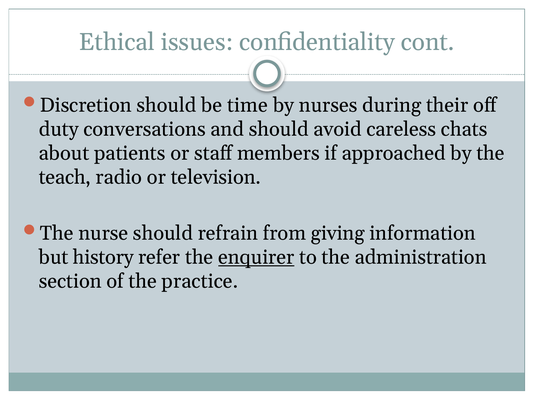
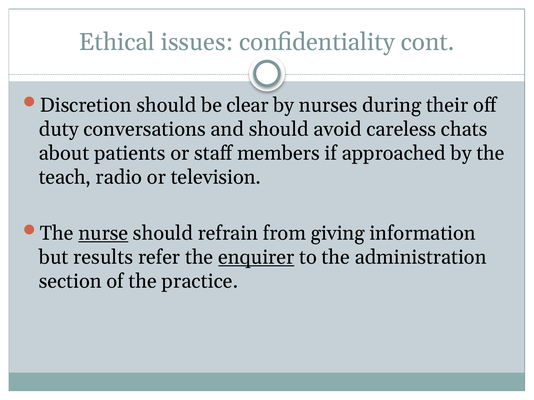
time: time -> clear
nurse underline: none -> present
history: history -> results
